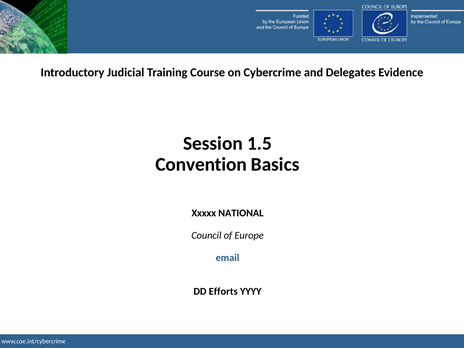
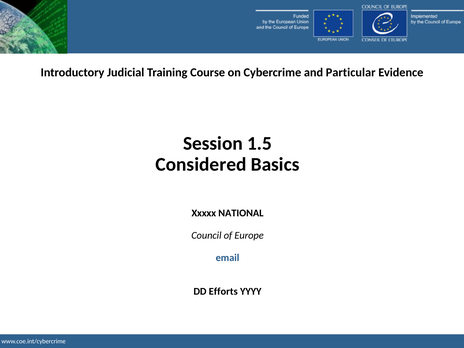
Delegates: Delegates -> Particular
Convention: Convention -> Considered
